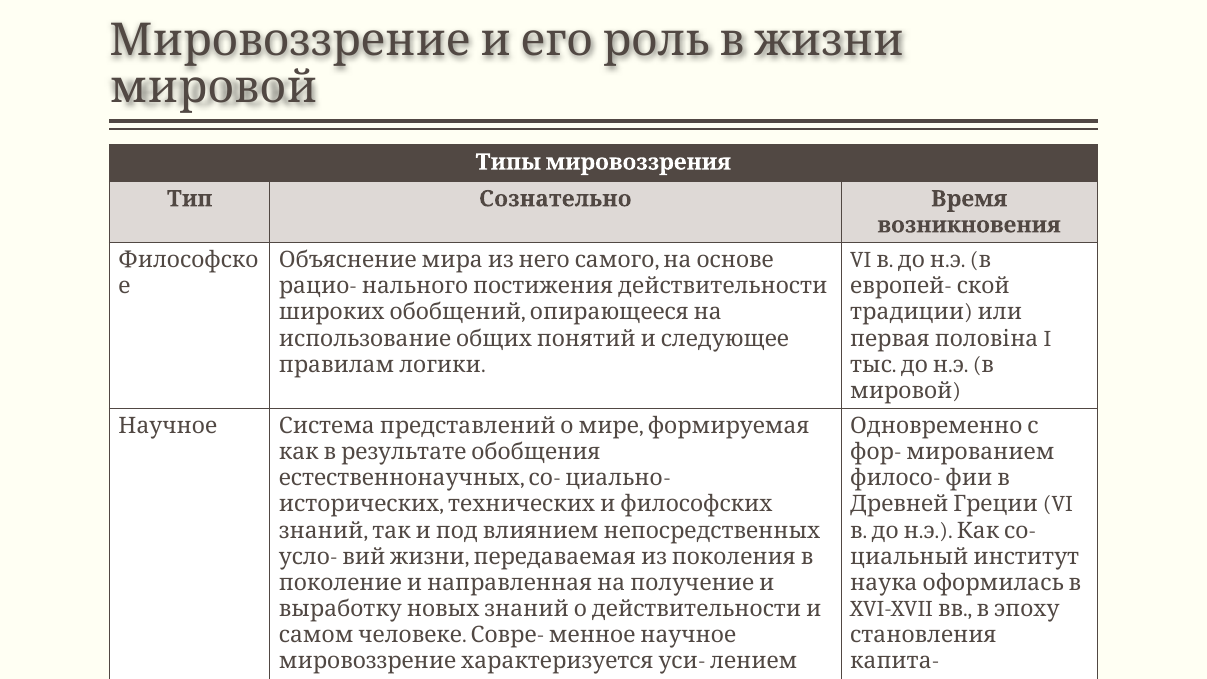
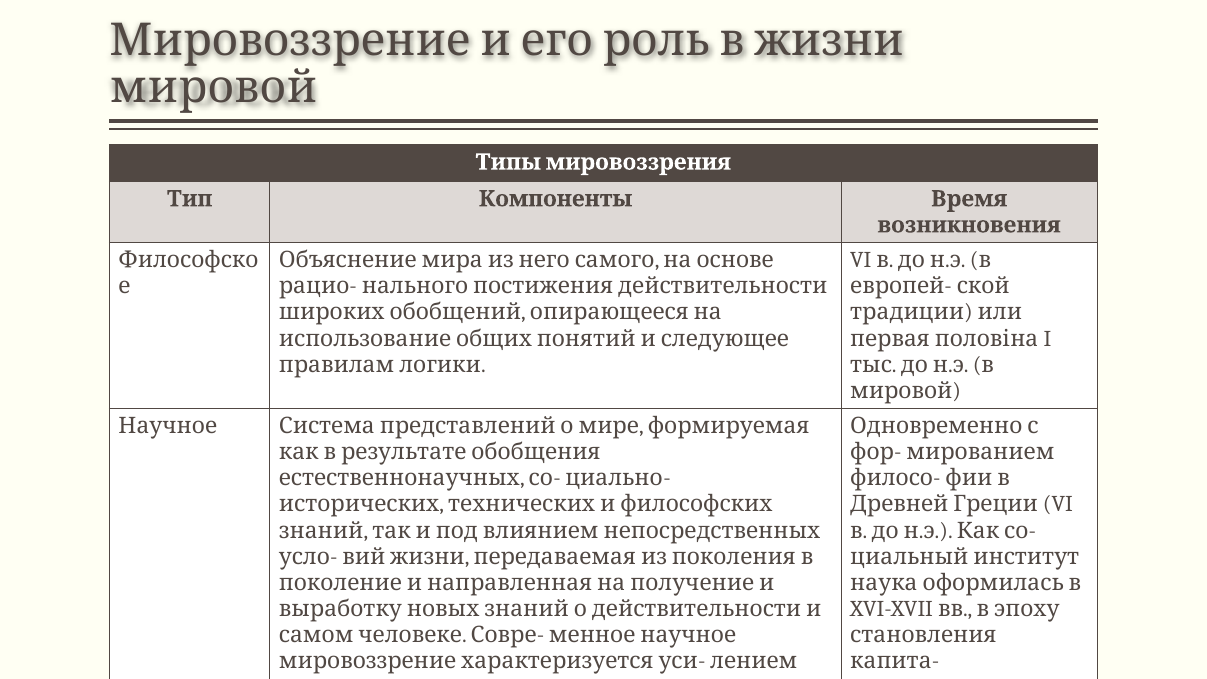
Сознательно: Сознательно -> Компоненты
